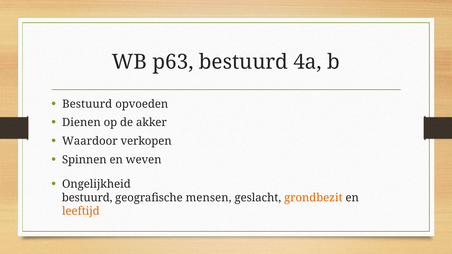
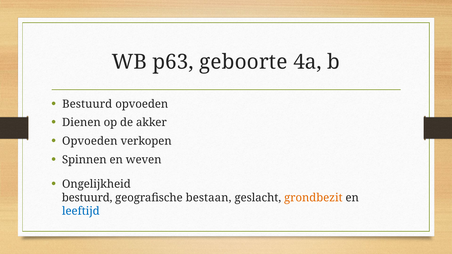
p63 bestuurd: bestuurd -> geboorte
Waardoor at (90, 141): Waardoor -> Opvoeden
mensen: mensen -> bestaan
leeftijd colour: orange -> blue
